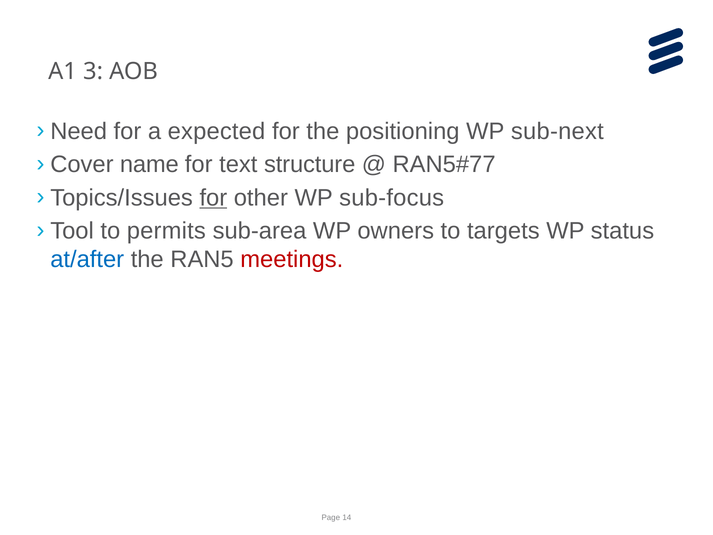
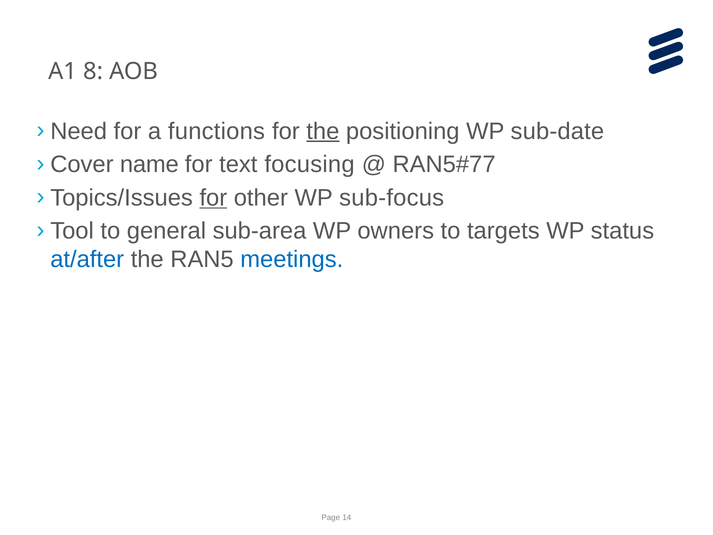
3: 3 -> 8
expected: expected -> functions
the at (323, 131) underline: none -> present
sub-next: sub-next -> sub-date
structure: structure -> focusing
permits: permits -> general
meetings colour: red -> blue
